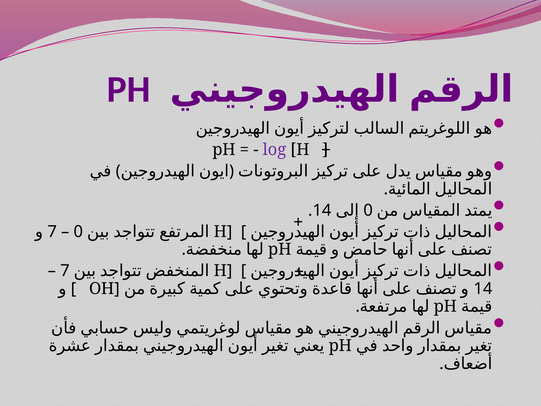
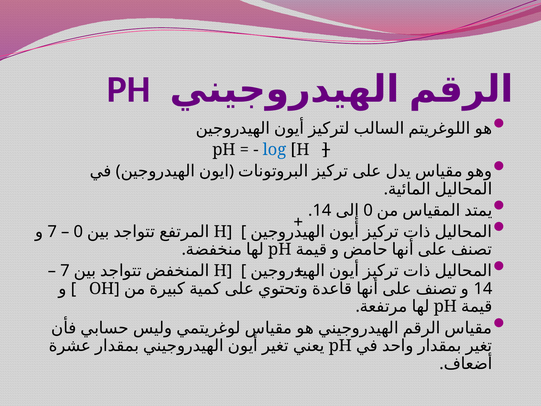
log colour: purple -> blue
